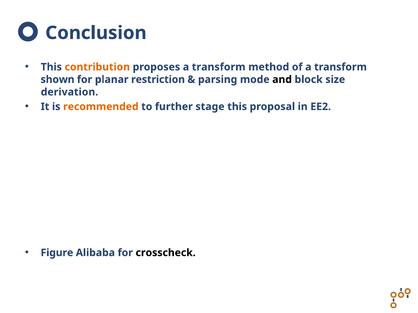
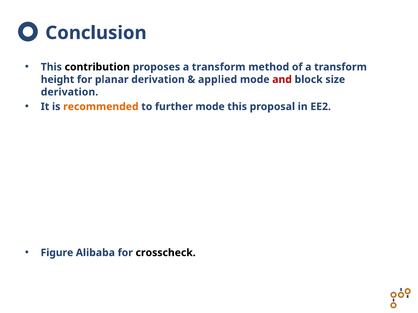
contribution colour: orange -> black
shown: shown -> height
planar restriction: restriction -> derivation
parsing: parsing -> applied
and colour: black -> red
further stage: stage -> mode
